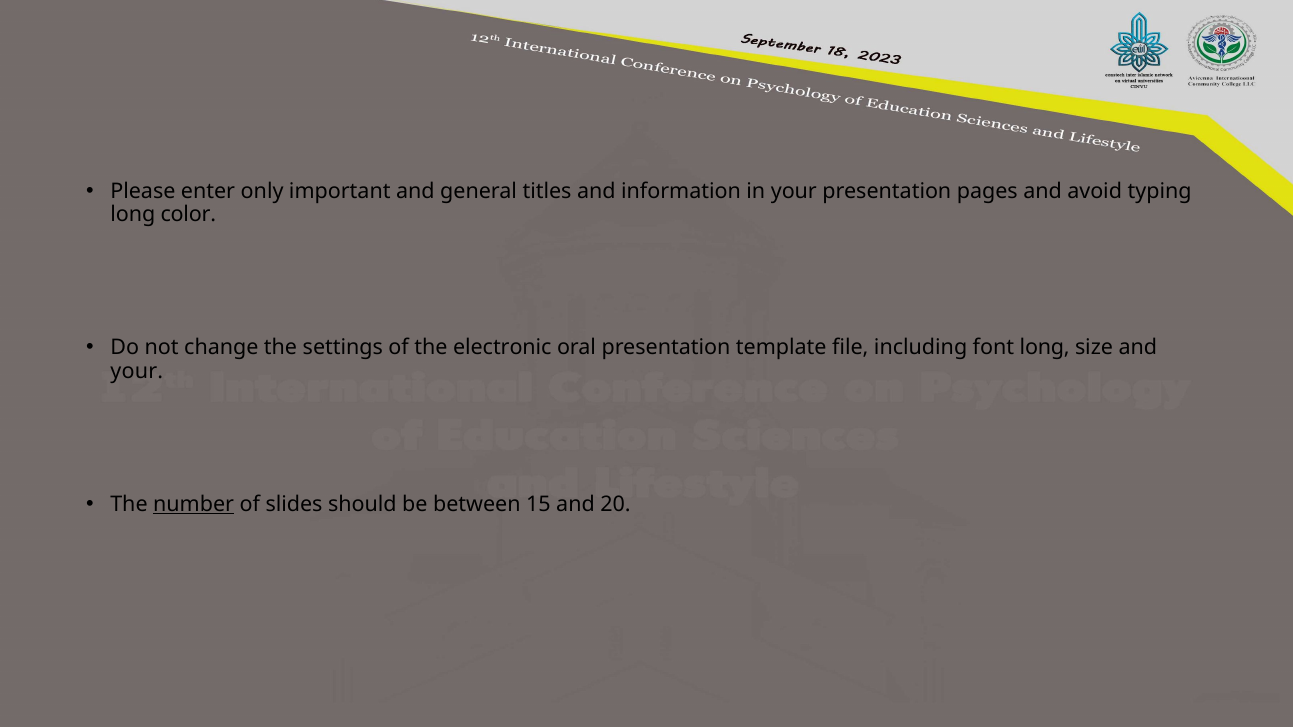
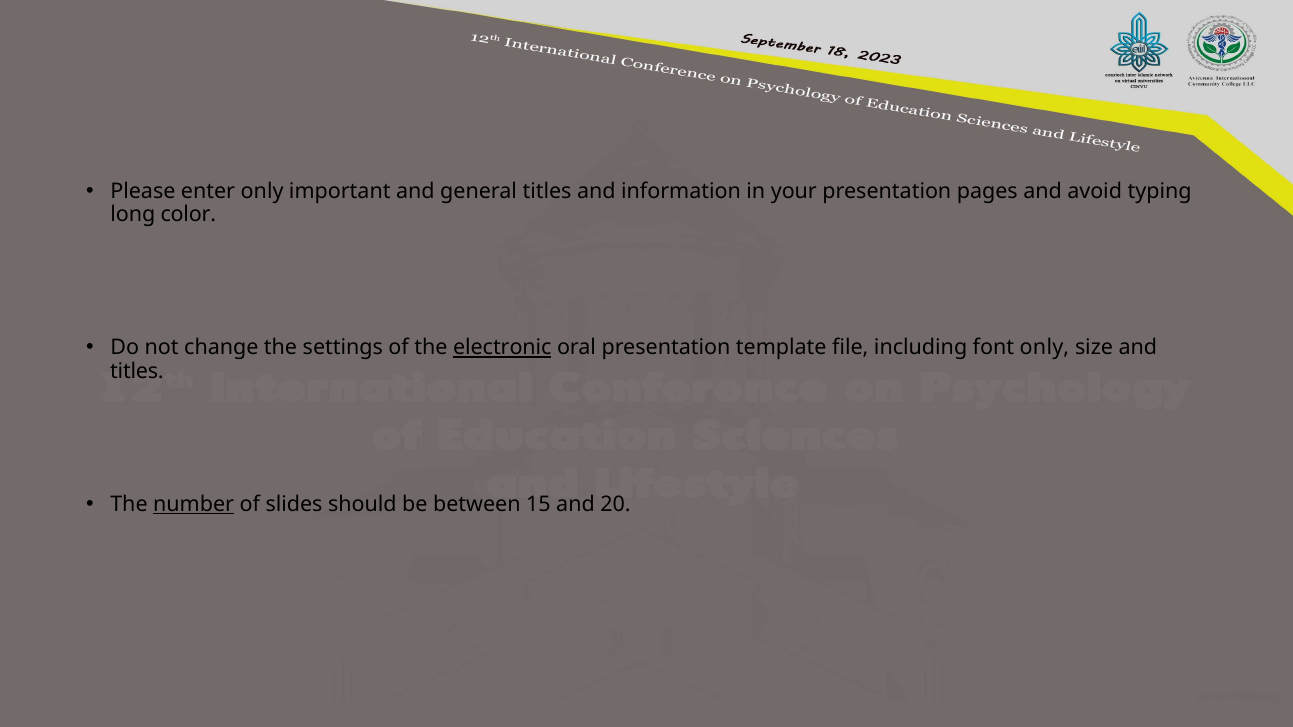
electronic underline: none -> present
font long: long -> only
your at (137, 371): your -> titles
